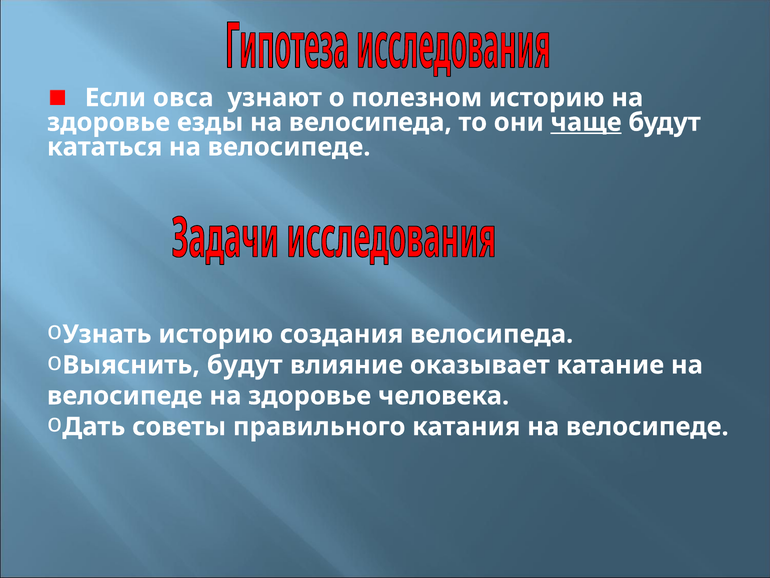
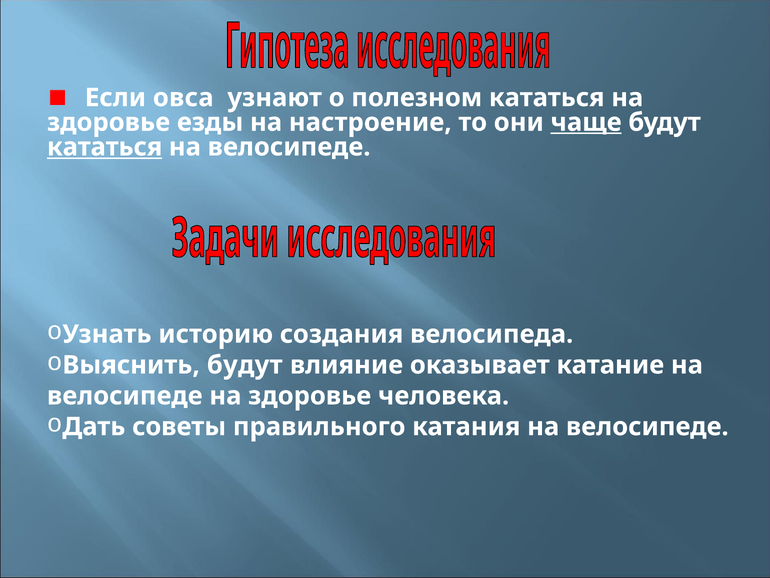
полезном историю: историю -> кататься
на велосипеда: велосипеда -> настроение
кататься at (105, 147) underline: none -> present
